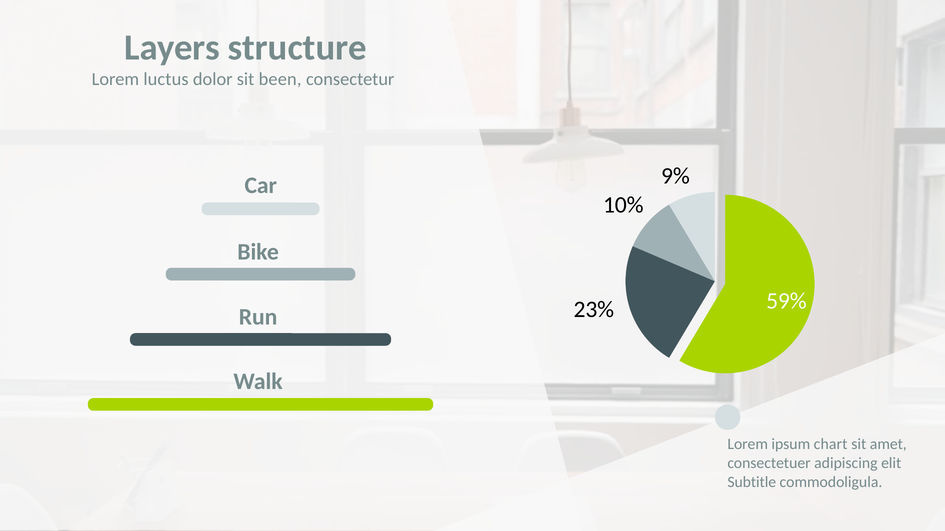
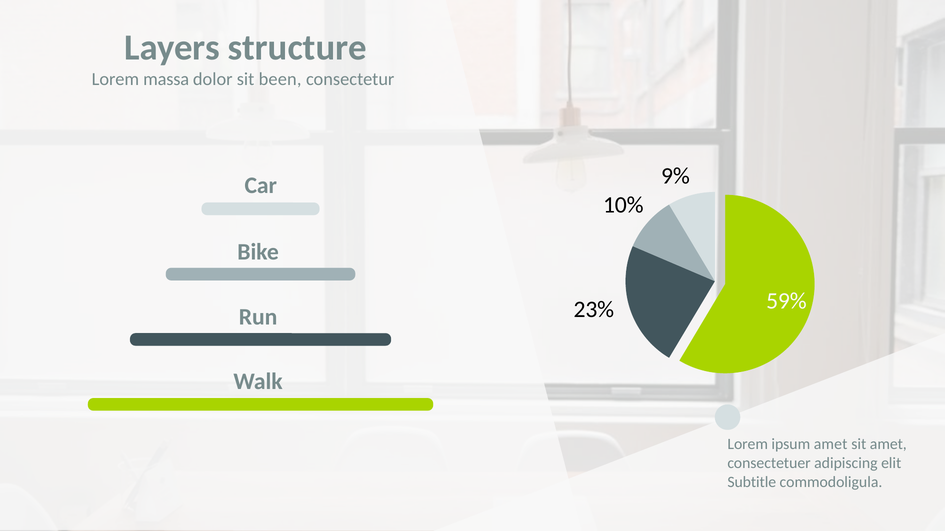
luctus: luctus -> massa
ipsum chart: chart -> amet
